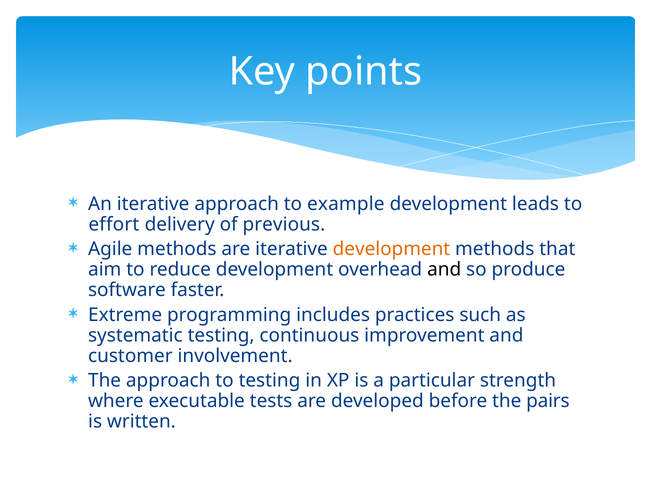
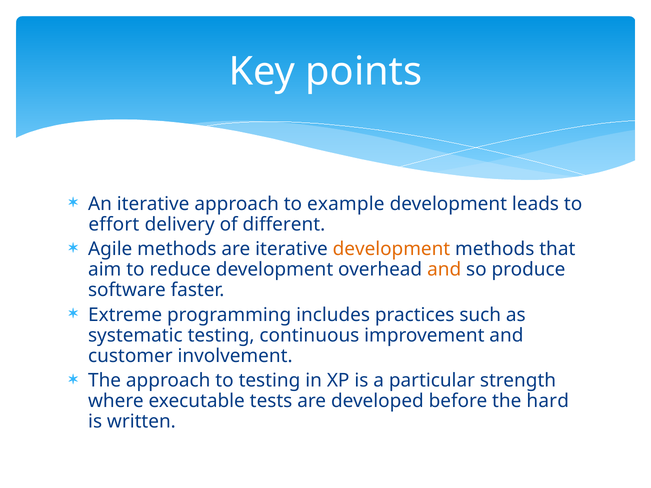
previous: previous -> different
and at (444, 270) colour: black -> orange
pairs: pairs -> hard
